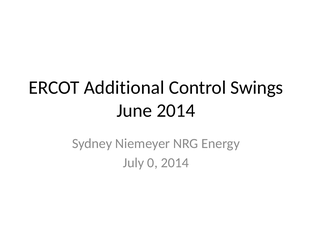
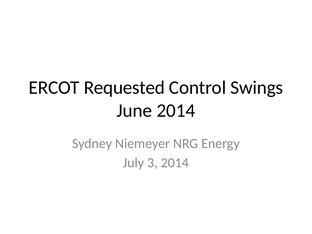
Additional: Additional -> Requested
0: 0 -> 3
